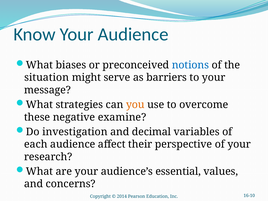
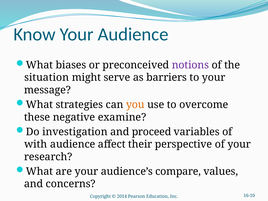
notions colour: blue -> purple
decimal: decimal -> proceed
each: each -> with
essential: essential -> compare
